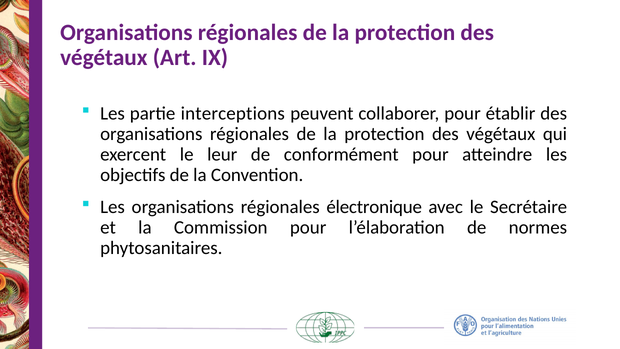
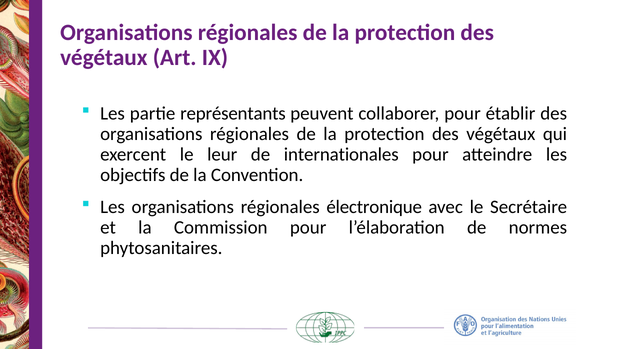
interceptions: interceptions -> représentants
conformément: conformément -> internationales
